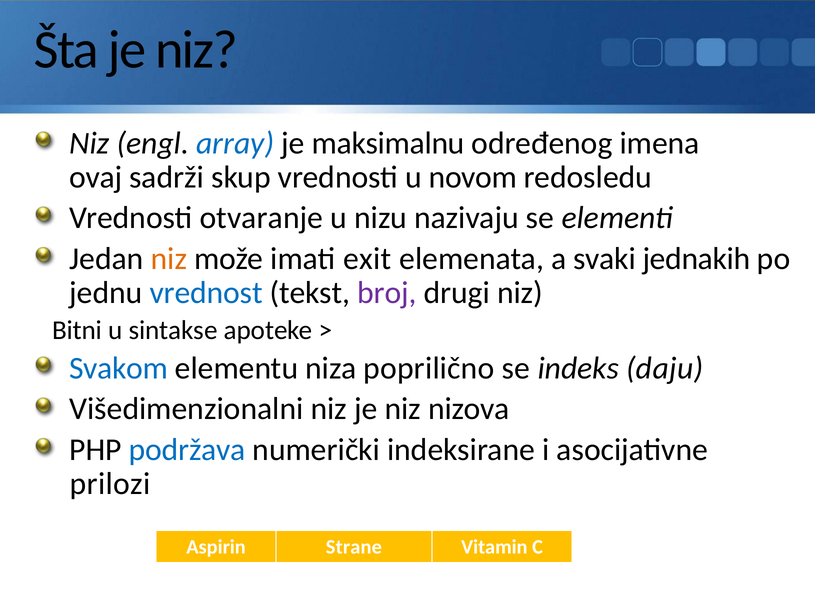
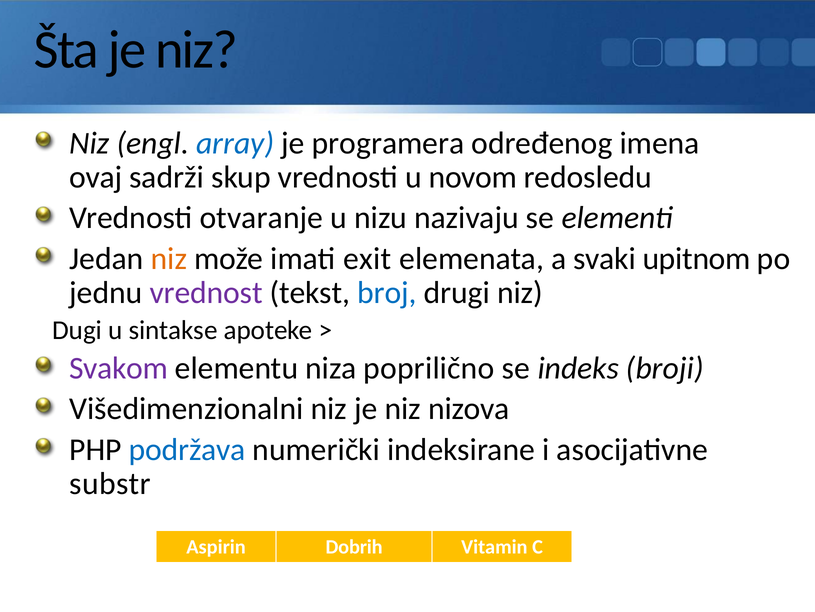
maksimalnu: maksimalnu -> programera
jednakih: jednakih -> upitnom
vrednost colour: blue -> purple
broj colour: purple -> blue
Bitni: Bitni -> Dugi
Svakom colour: blue -> purple
daju: daju -> broji
prilozi: prilozi -> substr
Strane: Strane -> Dobrih
